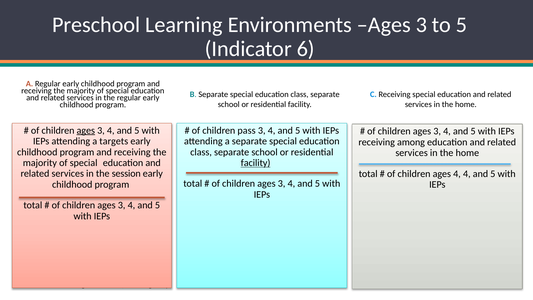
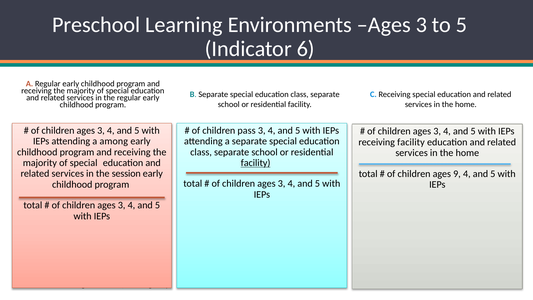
ages at (86, 130) underline: present -> none
targets: targets -> among
receiving among: among -> facility
ages 4: 4 -> 9
